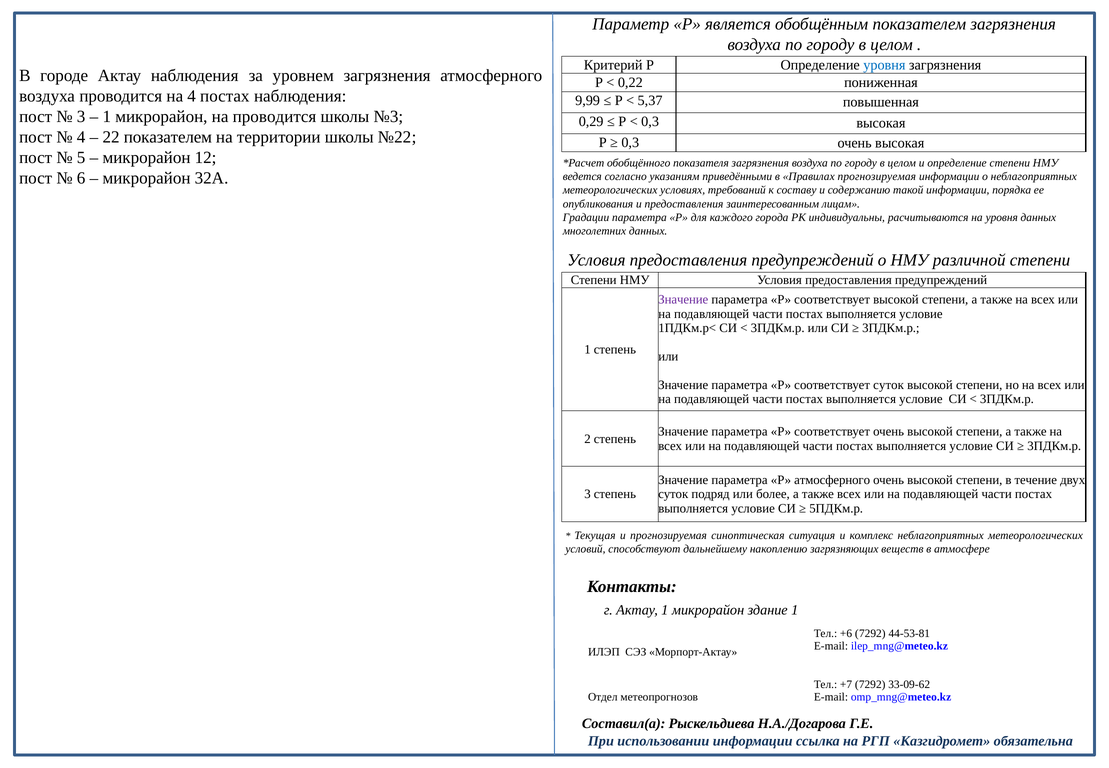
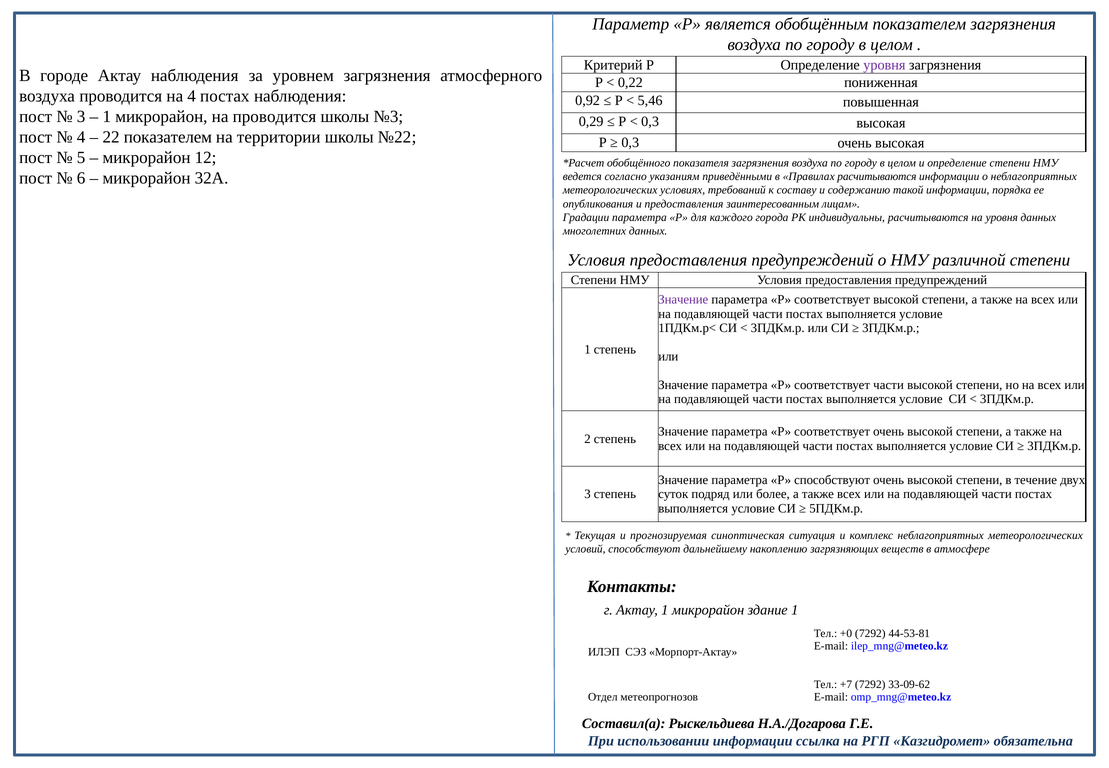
уровня at (884, 65) colour: blue -> purple
9,99: 9,99 -> 0,92
5,37: 5,37 -> 5,46
Правилах прогнозируемая: прогнозируемая -> расчитываются
соответствует суток: суток -> части
Р атмосферного: атмосферного -> способствуют
+6: +6 -> +0
